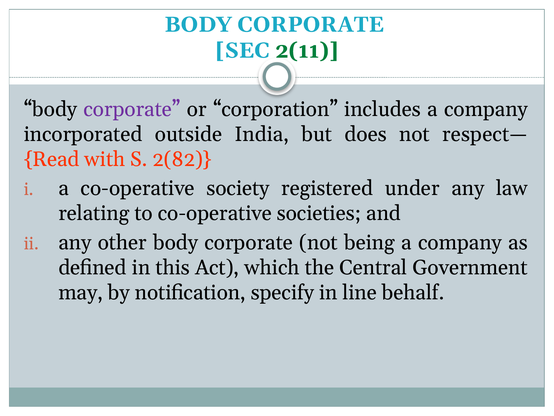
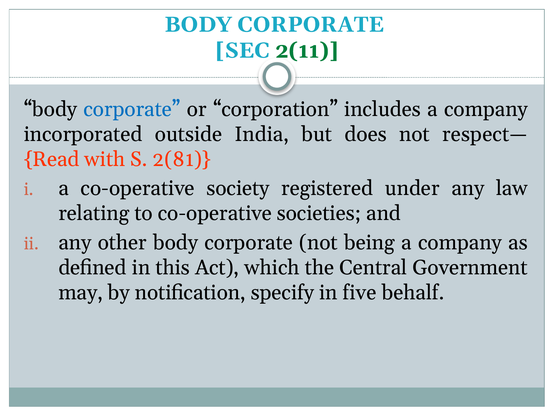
corporate at (132, 109) colour: purple -> blue
2(82: 2(82 -> 2(81
line: line -> five
